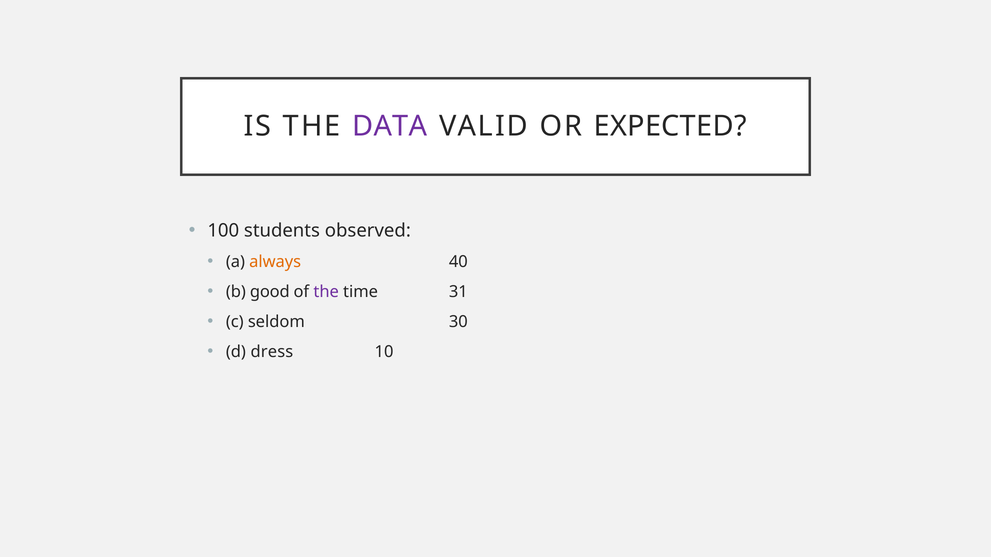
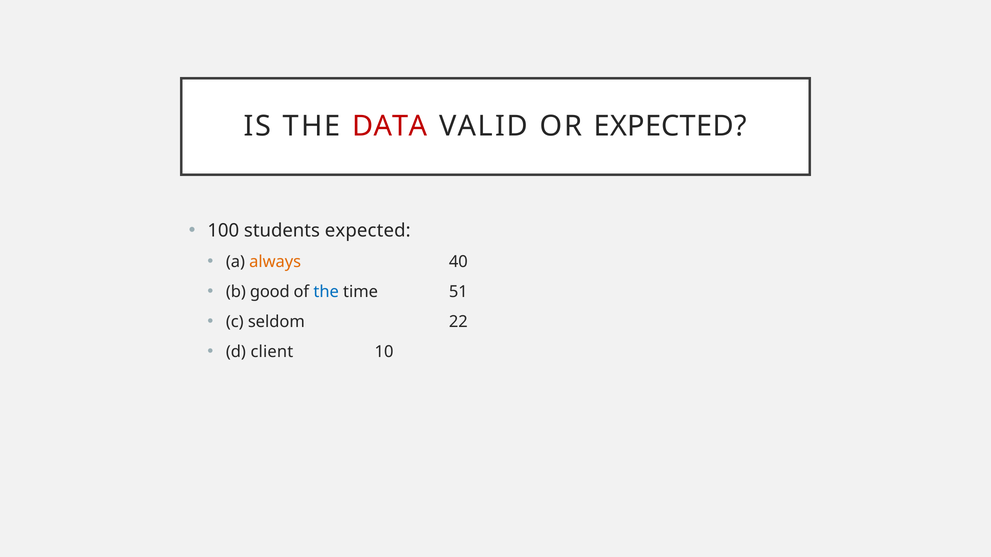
DATA colour: purple -> red
students observed: observed -> expected
the at (326, 292) colour: purple -> blue
31: 31 -> 51
30: 30 -> 22
dress: dress -> client
